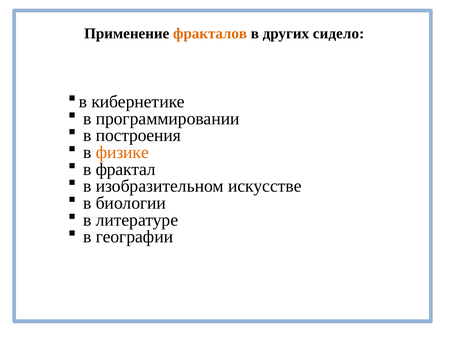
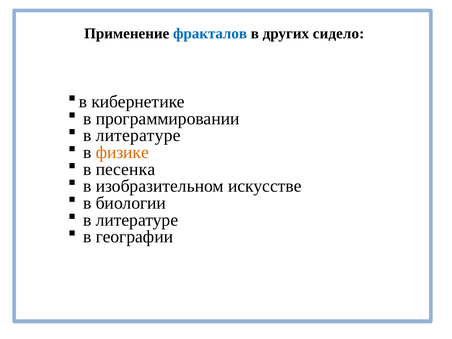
фракталов colour: orange -> blue
построения at (138, 136): построения -> литературе
фрактал: фрактал -> песенка
